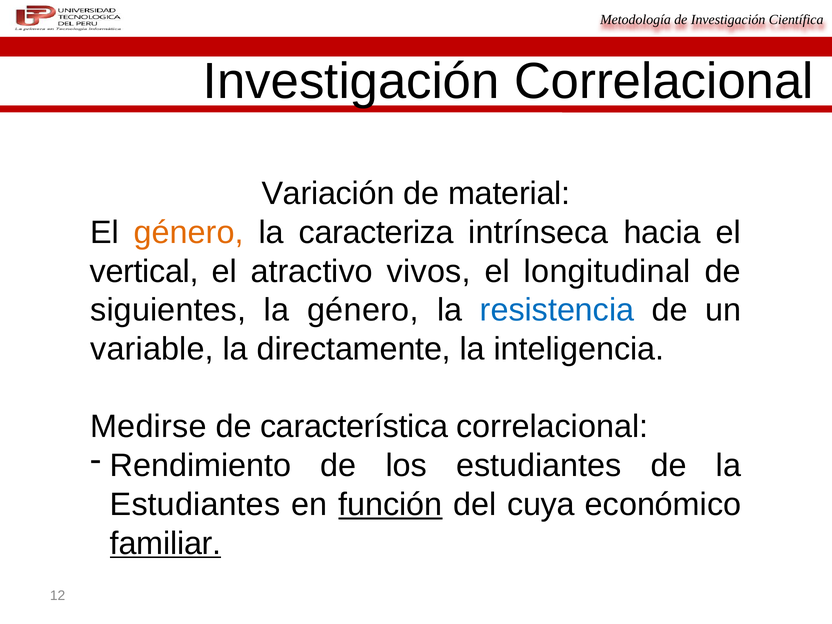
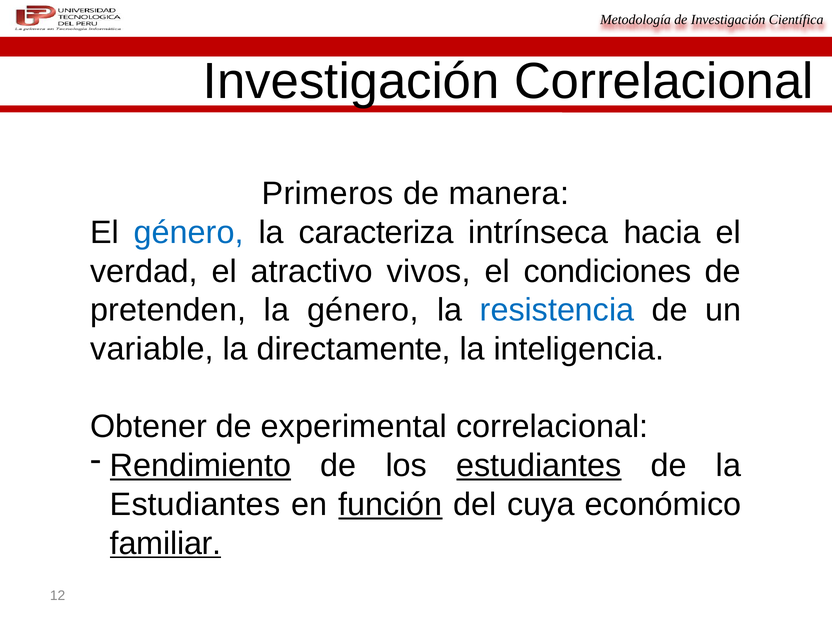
Variación: Variación -> Primeros
material: material -> manera
género at (189, 233) colour: orange -> blue
vertical: vertical -> verdad
longitudinal: longitudinal -> condiciones
siguientes: siguientes -> pretenden
Medirse: Medirse -> Obtener
característica: característica -> experimental
Rendimiento underline: none -> present
estudiantes at (539, 466) underline: none -> present
